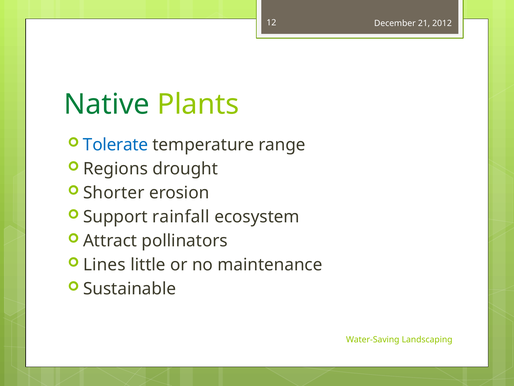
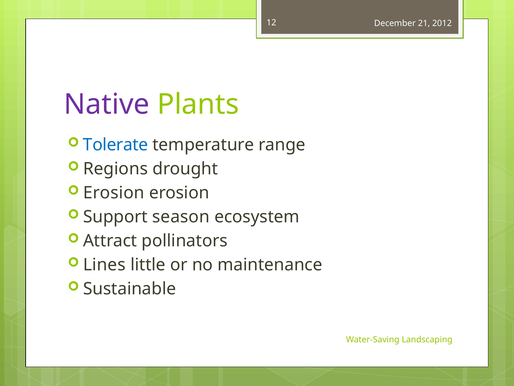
Native colour: green -> purple
Shorter at (114, 193): Shorter -> Erosion
rainfall: rainfall -> season
